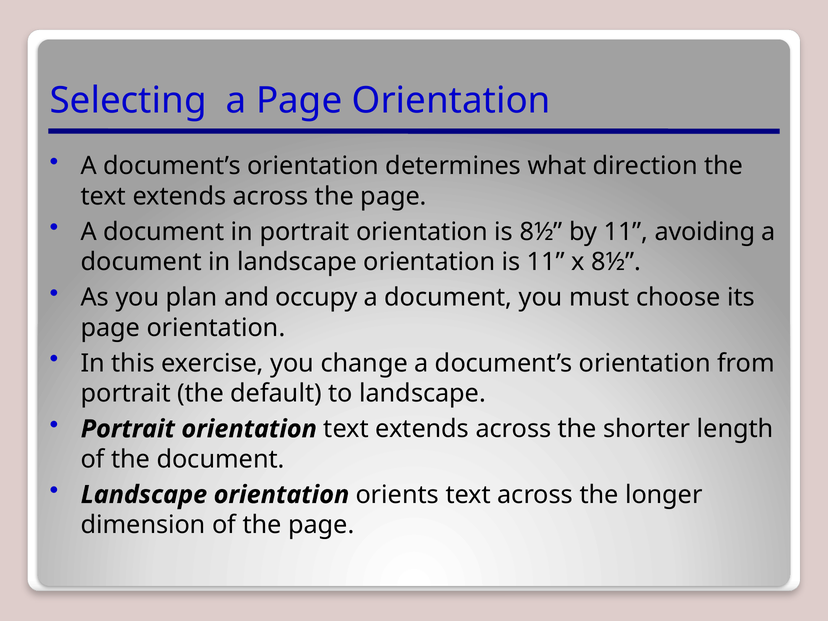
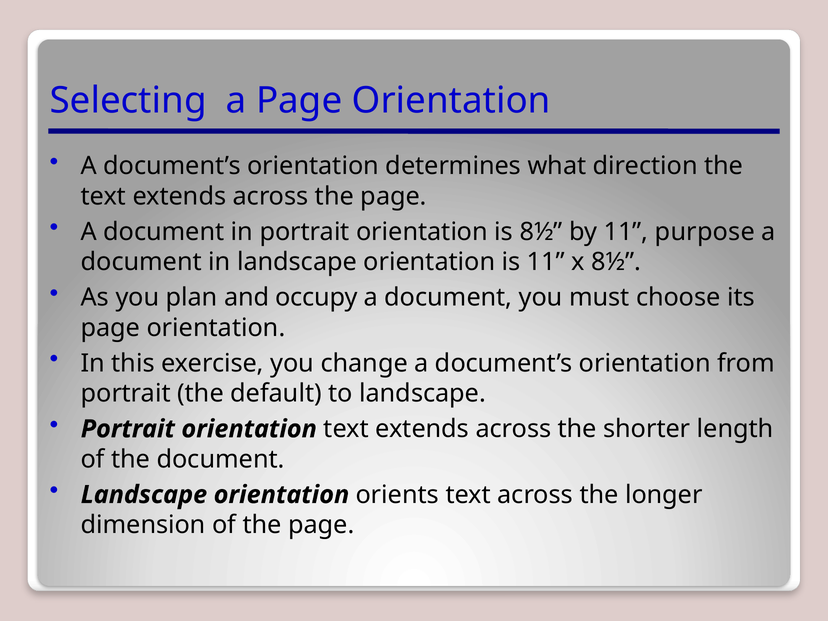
avoiding: avoiding -> purpose
